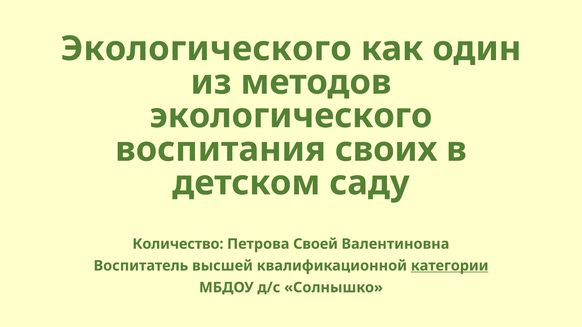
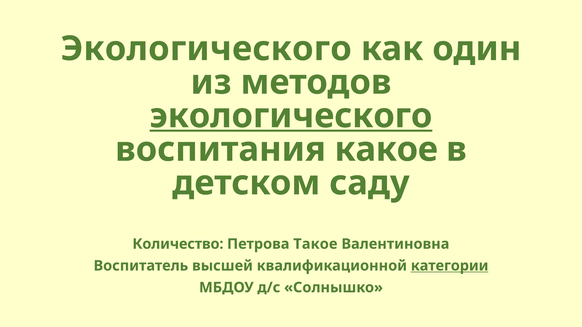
экологического at (291, 116) underline: none -> present
своих: своих -> какое
Своей: Своей -> Такое
